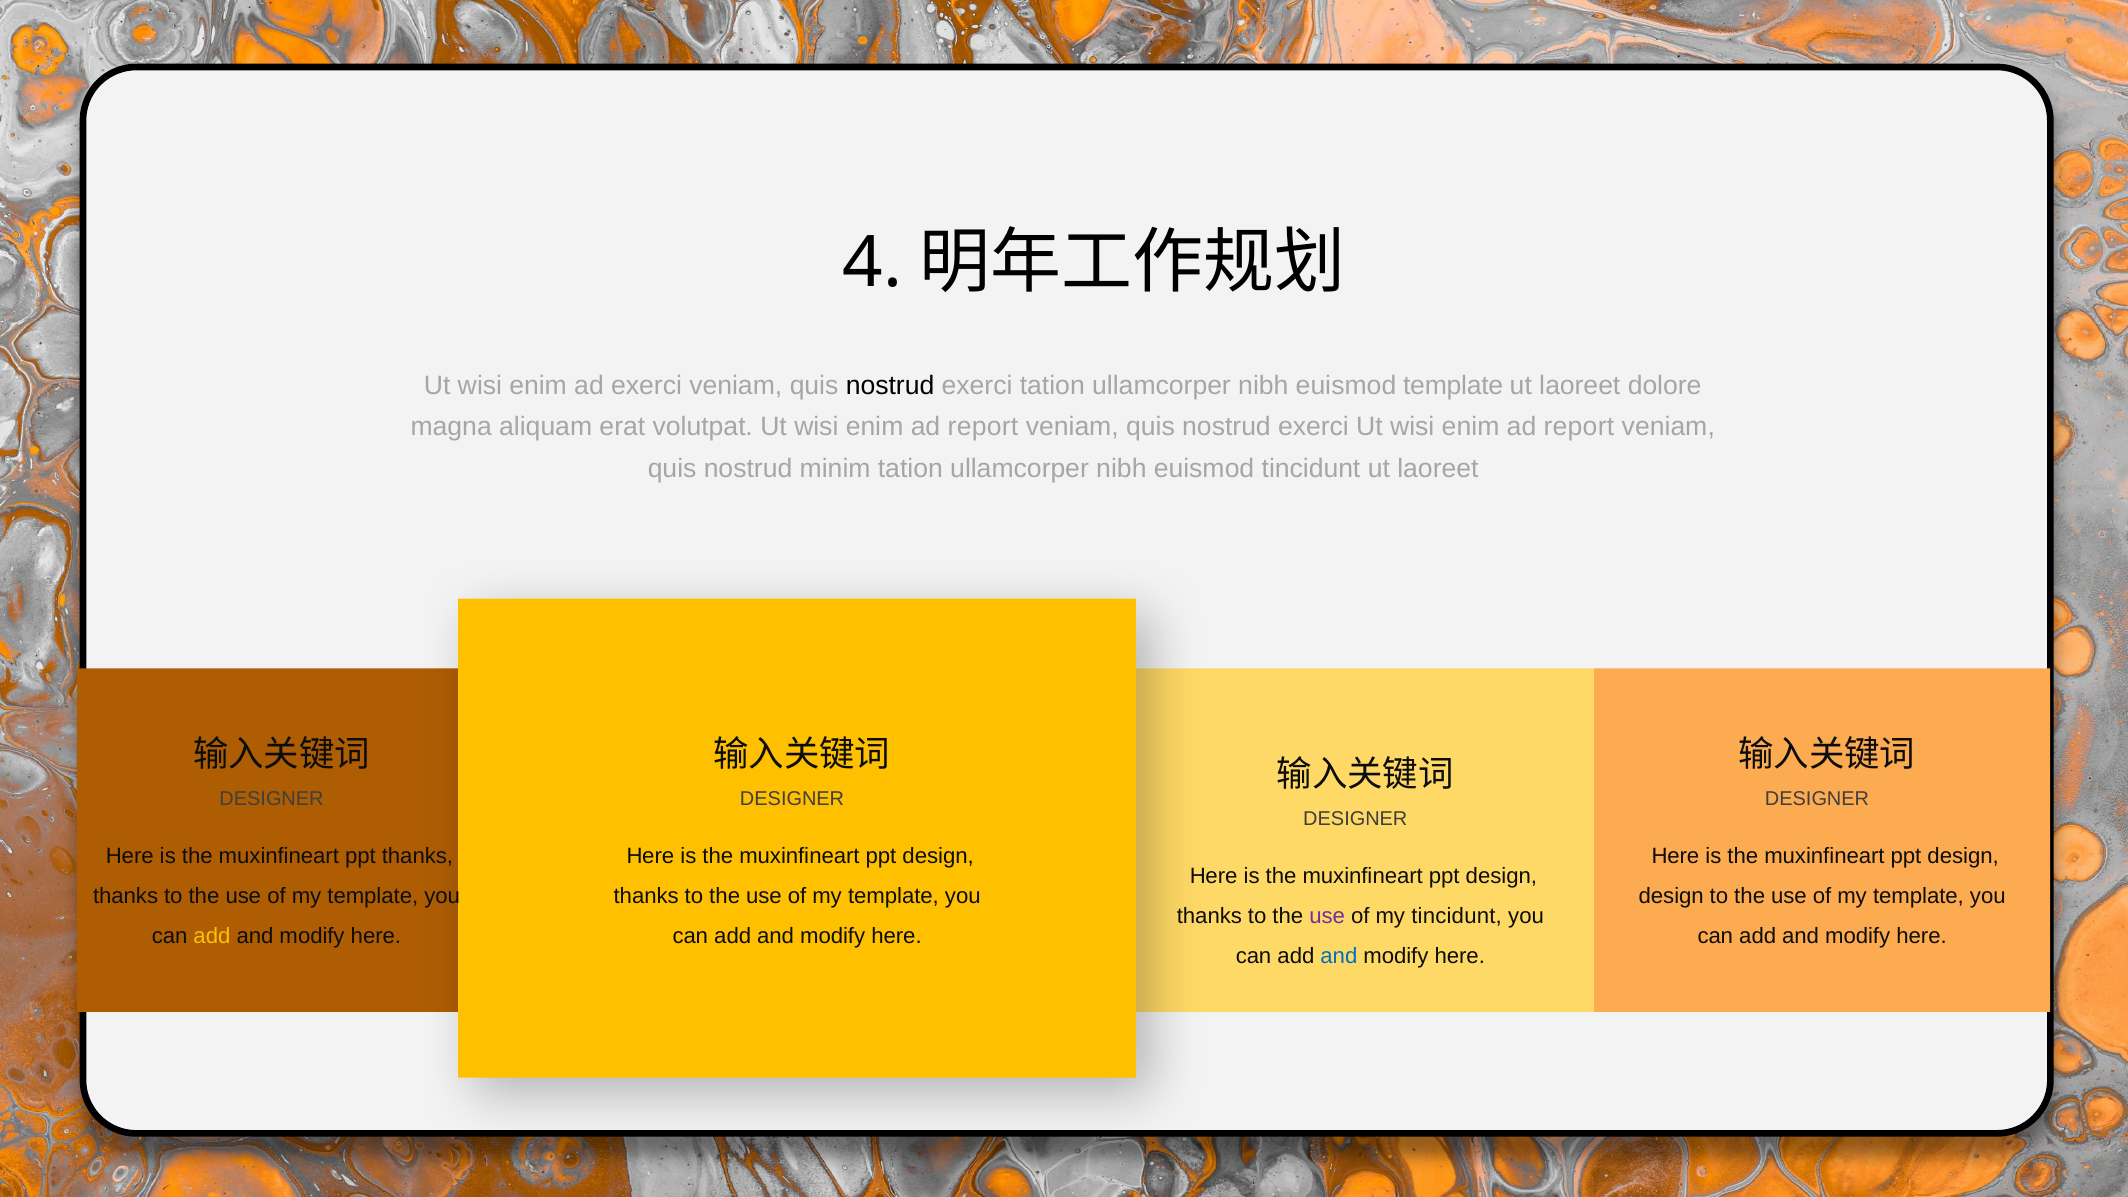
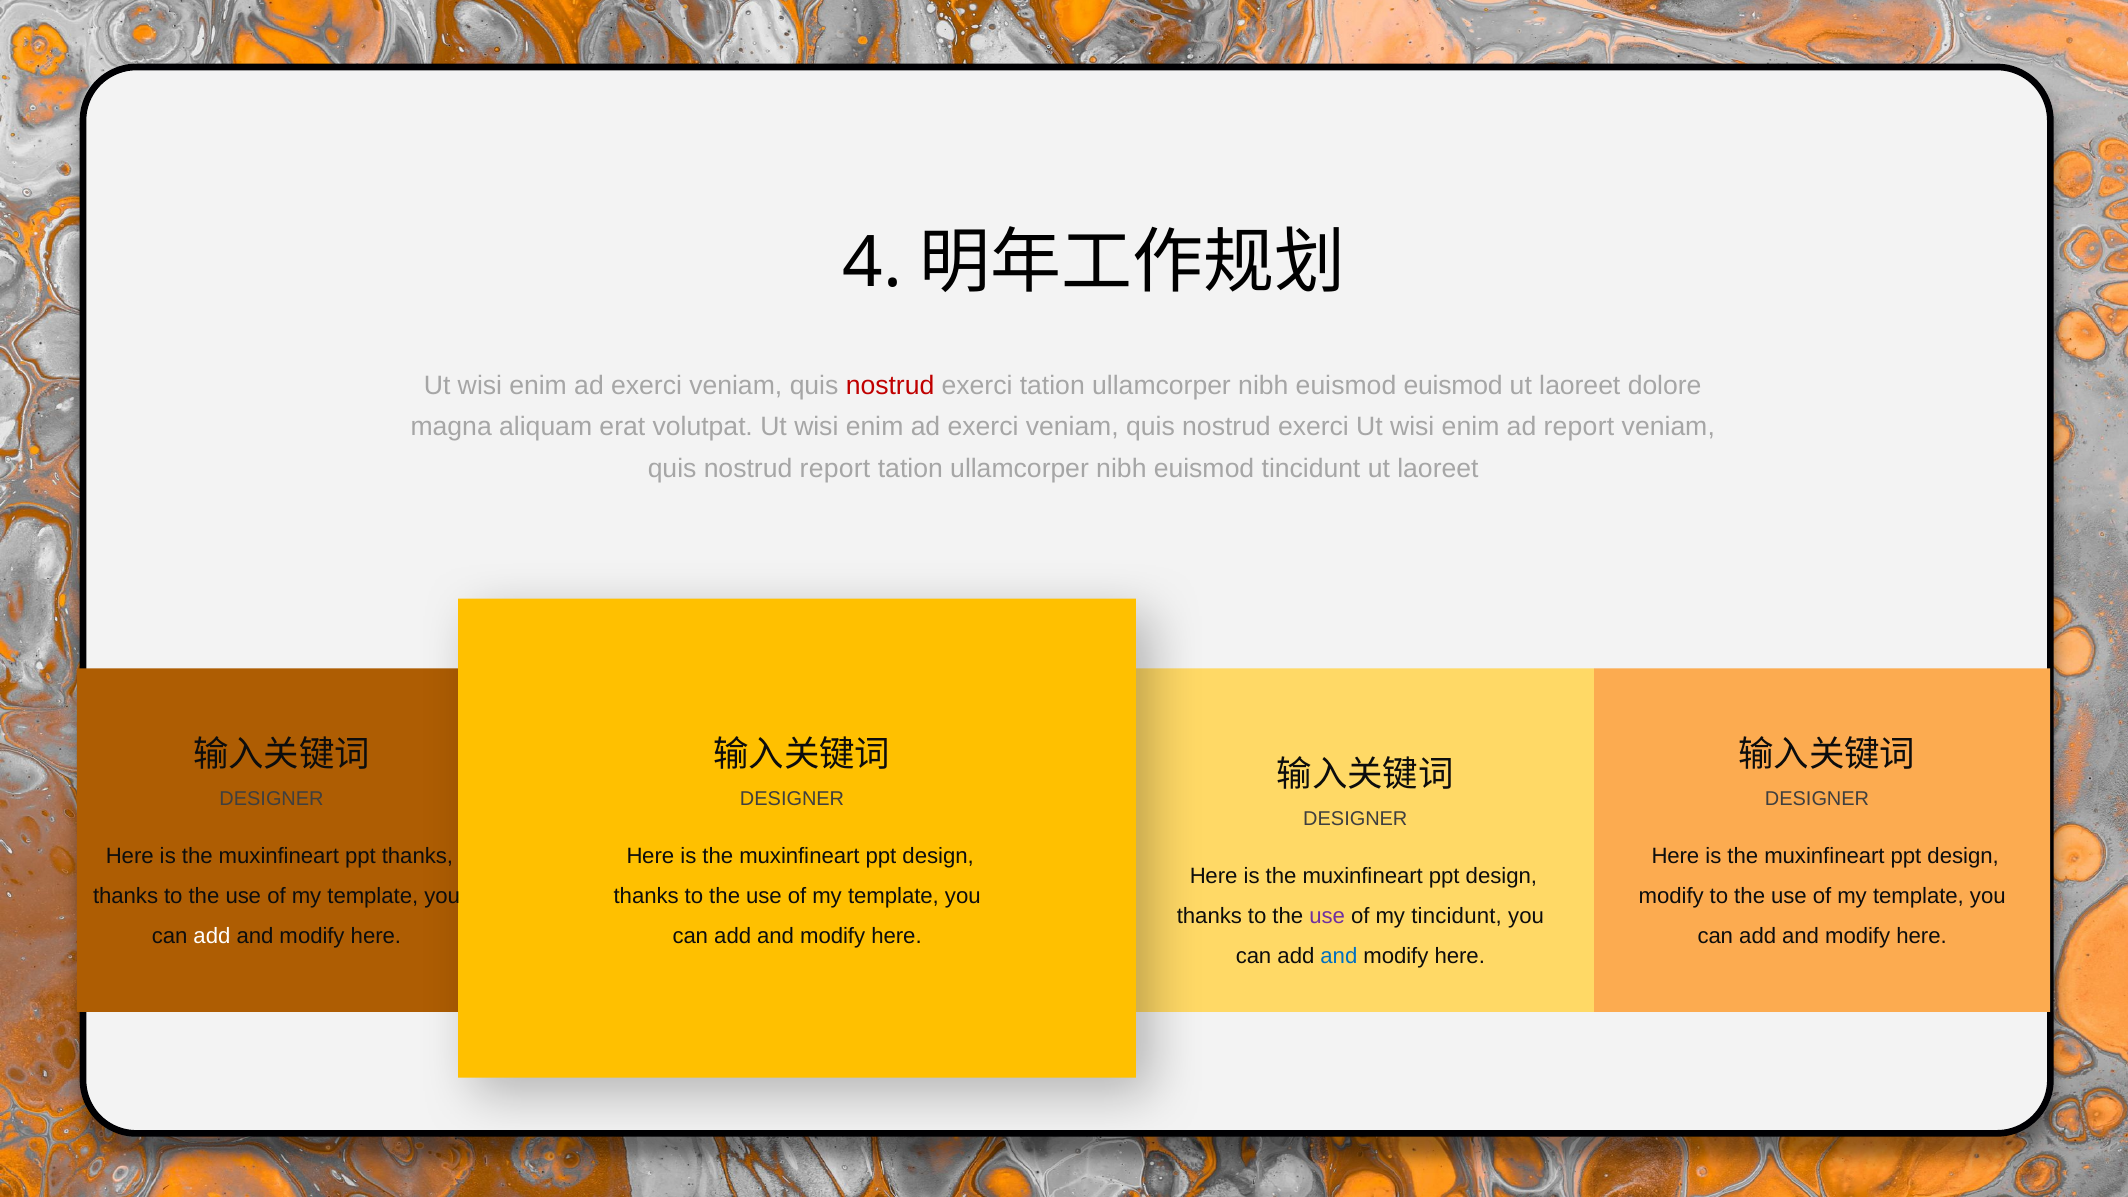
nostrud at (890, 386) colour: black -> red
euismod template: template -> euismod
report at (983, 427): report -> exerci
nostrud minim: minim -> report
design at (1671, 896): design -> modify
add at (212, 936) colour: yellow -> white
